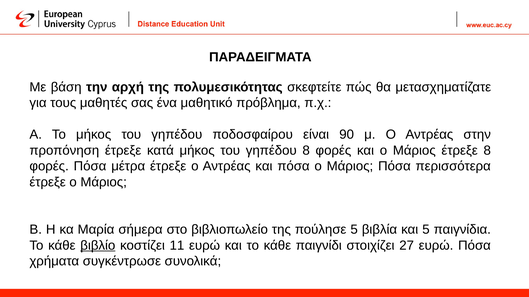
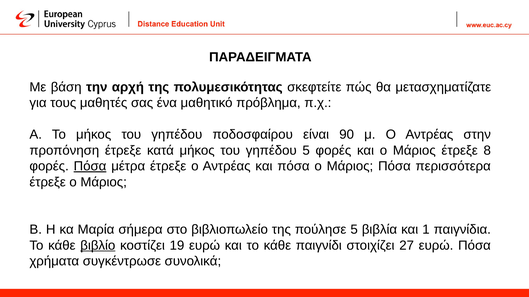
γηπέδου 8: 8 -> 5
Πόσα at (90, 166) underline: none -> present
και 5: 5 -> 1
11: 11 -> 19
